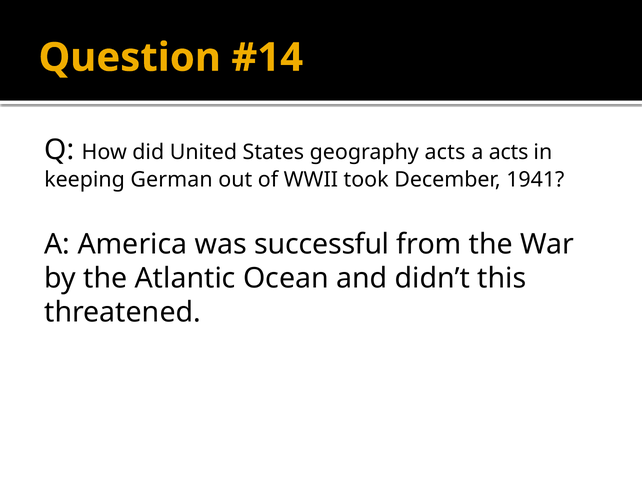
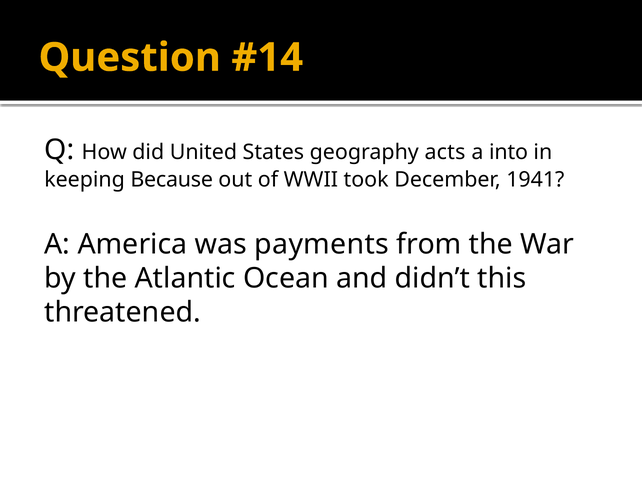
a acts: acts -> into
German: German -> Because
successful: successful -> payments
